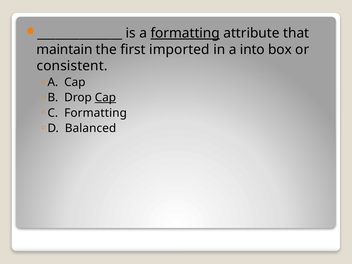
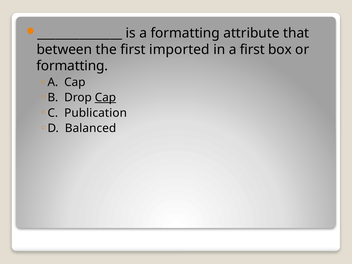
formatting at (185, 33) underline: present -> none
maintain: maintain -> between
a into: into -> first
consistent at (72, 66): consistent -> formatting
C Formatting: Formatting -> Publication
